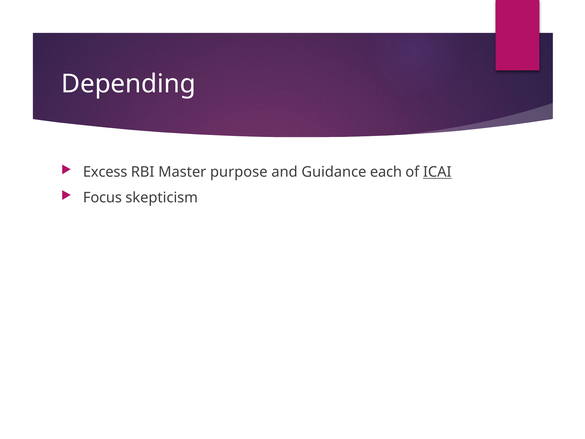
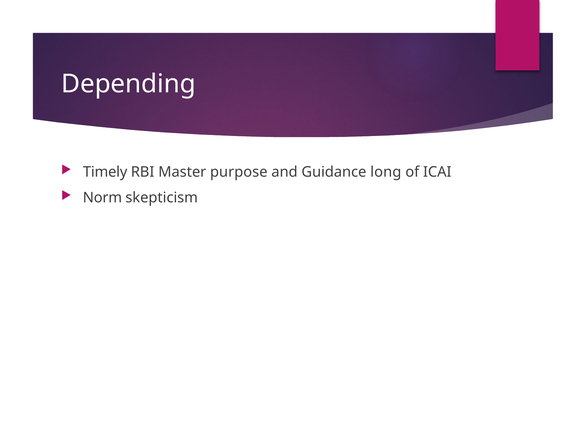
Excess: Excess -> Timely
each: each -> long
ICAI underline: present -> none
Focus: Focus -> Norm
